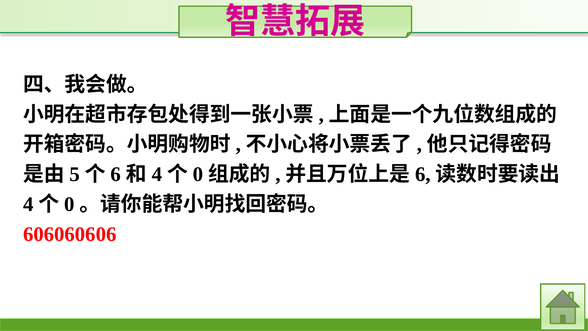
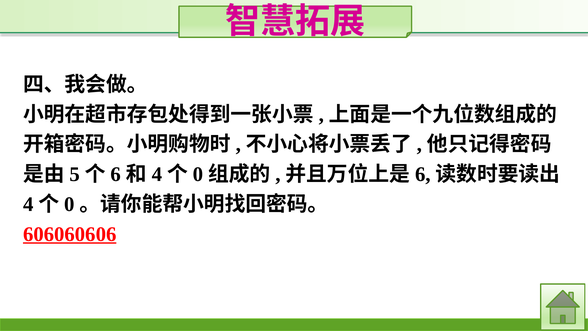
606060606 underline: none -> present
